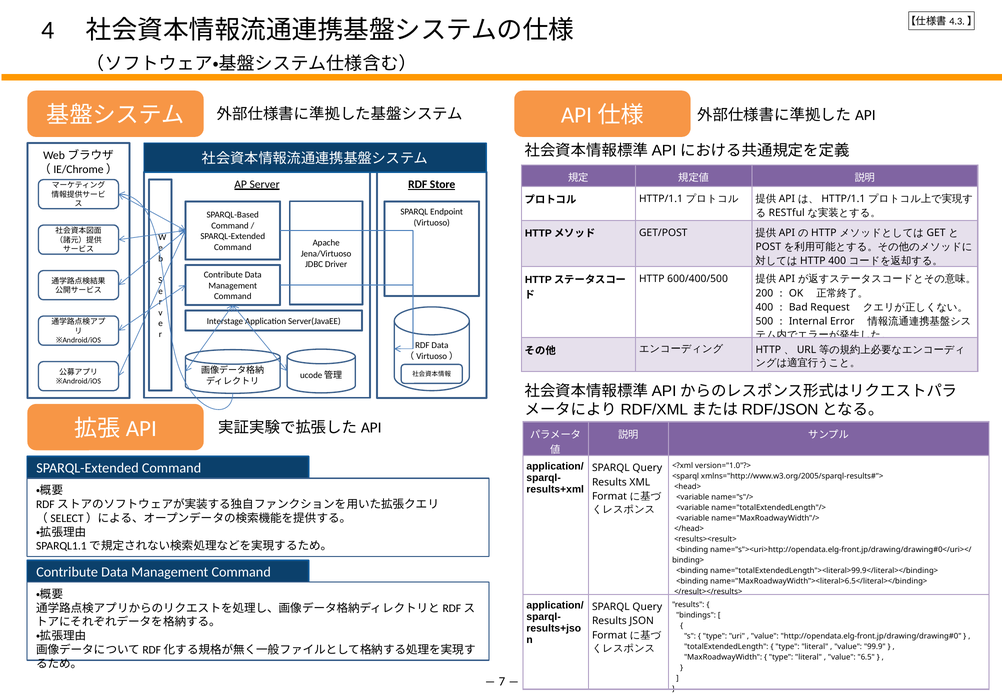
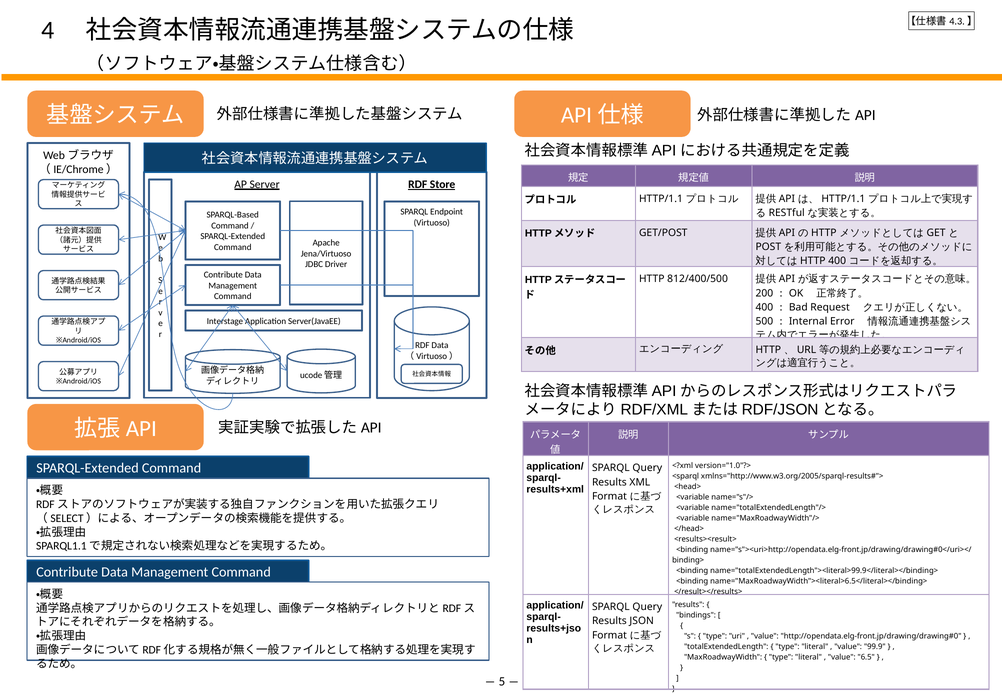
600/400/500: 600/400/500 -> 812/400/500
7: 7 -> 5
